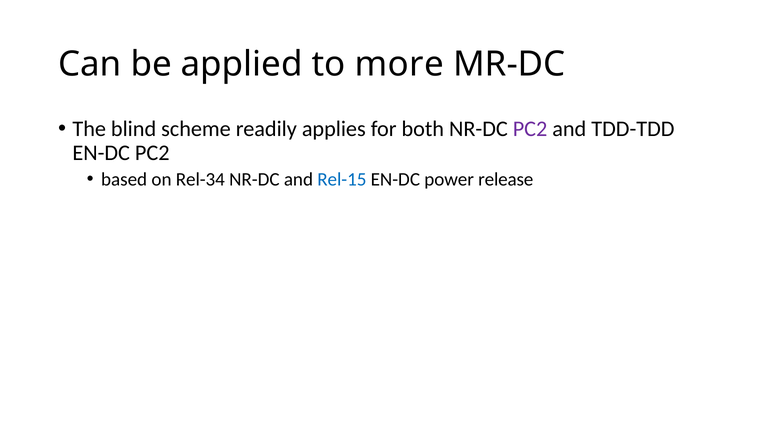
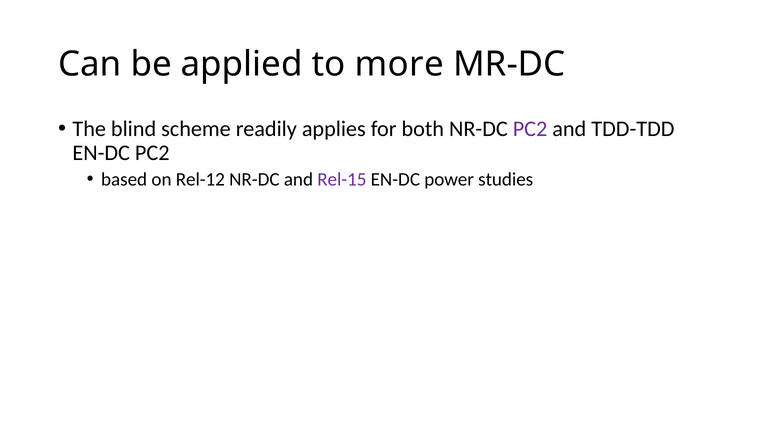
Rel-34: Rel-34 -> Rel-12
Rel-15 colour: blue -> purple
release: release -> studies
